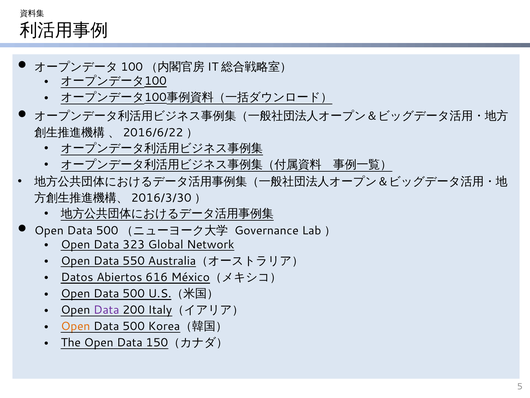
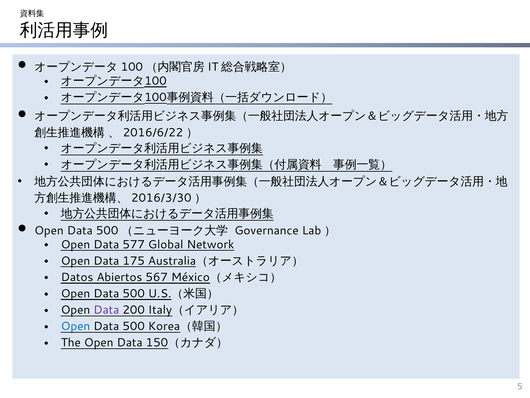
323: 323 -> 577
550: 550 -> 175
616: 616 -> 567
Open at (76, 326) colour: orange -> blue
